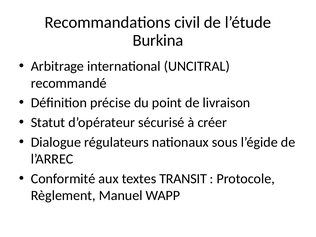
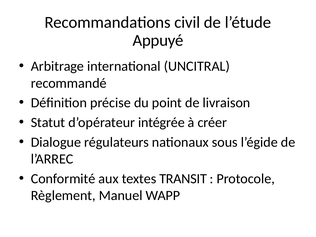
Burkina: Burkina -> Appuyé
sécurisé: sécurisé -> intégrée
